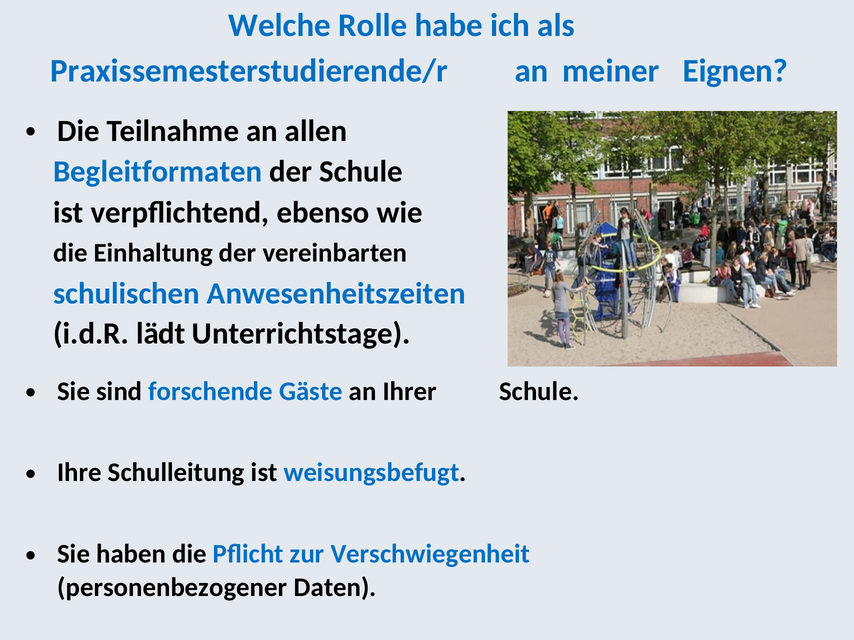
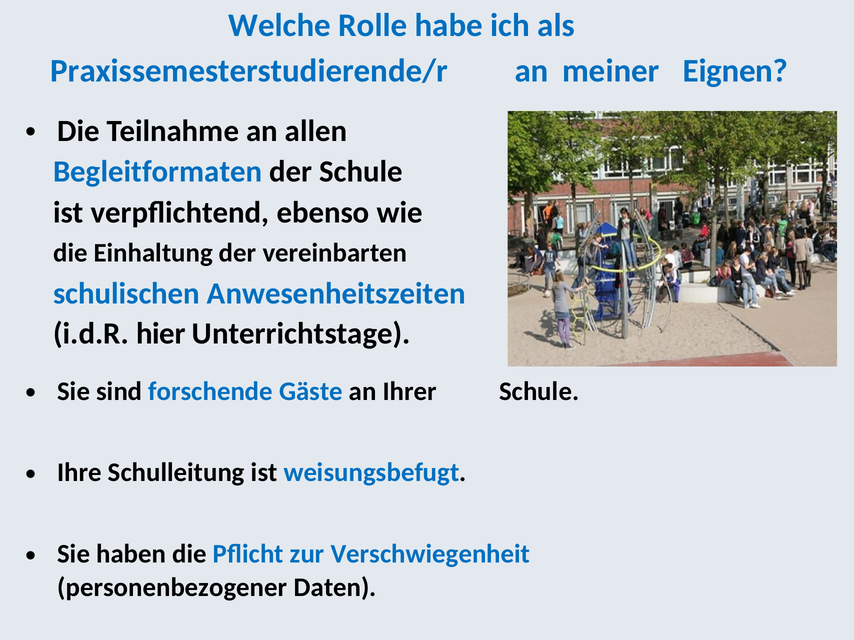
lädt: lädt -> hier
